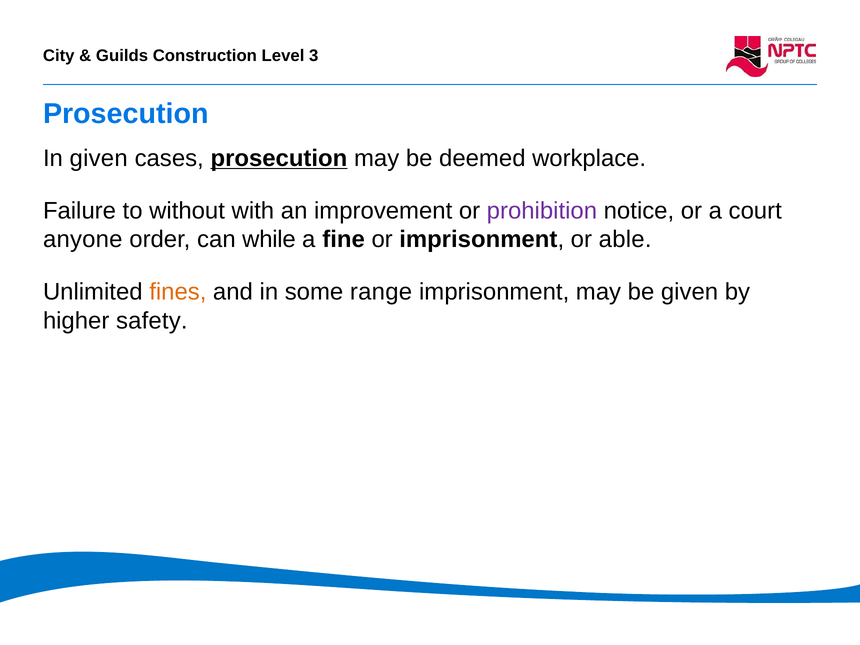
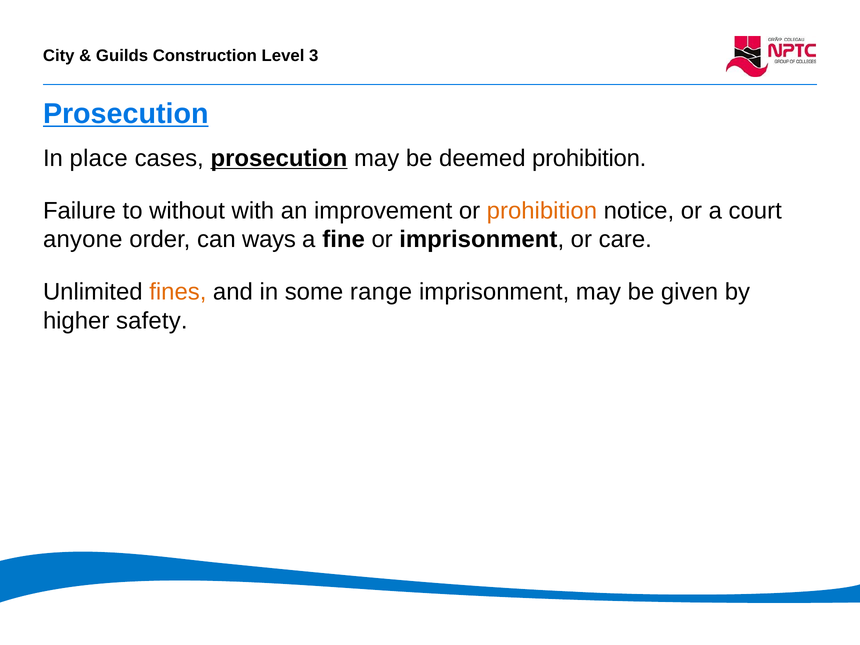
Prosecution at (126, 114) underline: none -> present
In given: given -> place
deemed workplace: workplace -> prohibition
prohibition at (542, 211) colour: purple -> orange
while: while -> ways
able: able -> care
